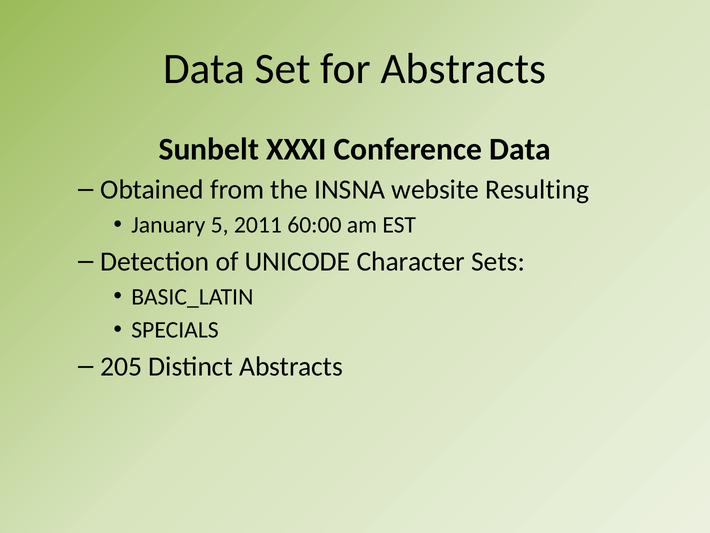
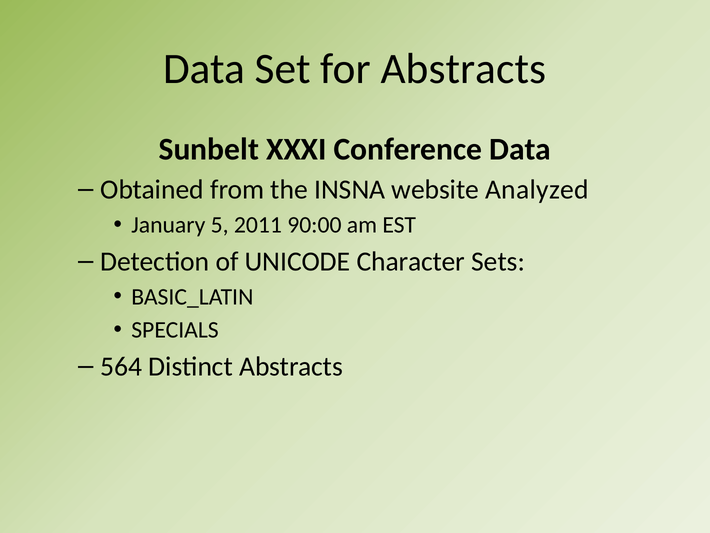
Resulting: Resulting -> Analyzed
60:00: 60:00 -> 90:00
205: 205 -> 564
